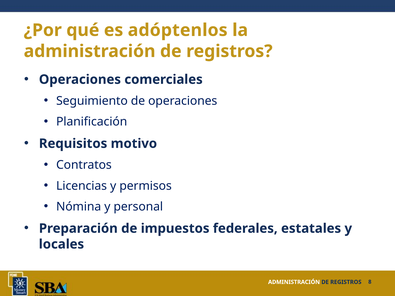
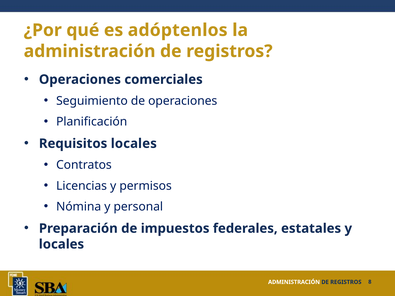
Requisitos motivo: motivo -> locales
